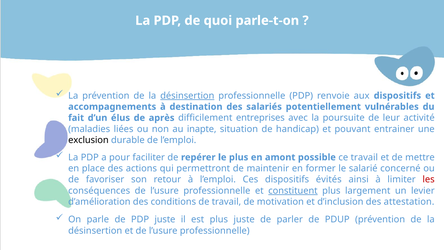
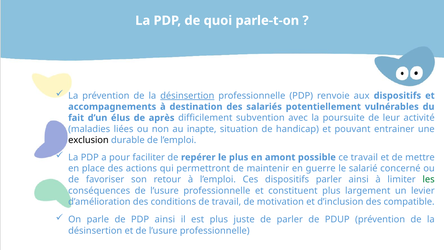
entreprises: entreprises -> subvention
former: former -> guerre
dispositifs évités: évités -> parler
les colour: red -> green
constituent underline: present -> none
attestation: attestation -> compatible
PDP juste: juste -> ainsi
